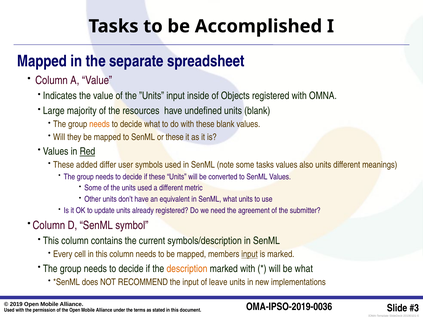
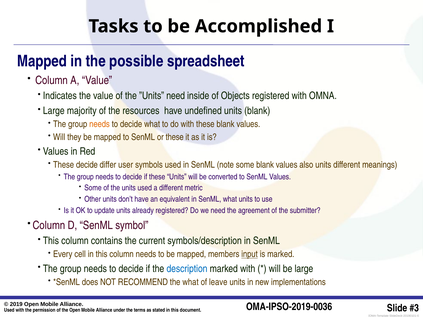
separate: separate -> possible
”Units input: input -> need
Red underline: present -> none
These added: added -> decide
some tasks: tasks -> blank
description colour: orange -> blue
be what: what -> large
the input: input -> what
